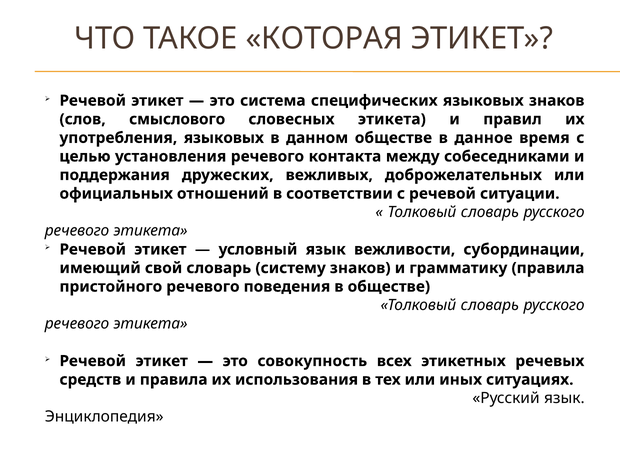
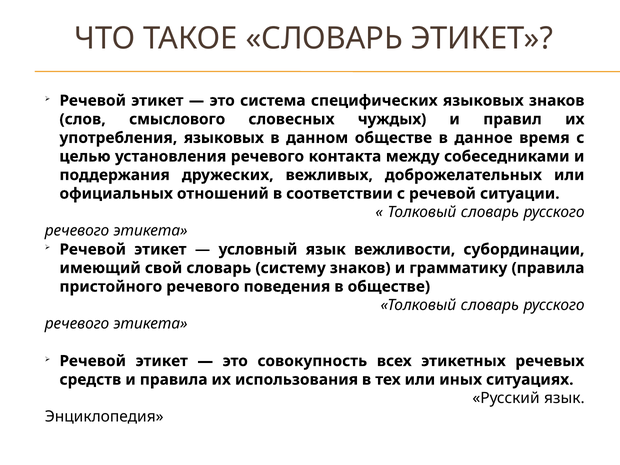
ТАКОЕ КОТОРАЯ: КОТОРАЯ -> СЛОВАРЬ
словесных этикета: этикета -> чуждых
